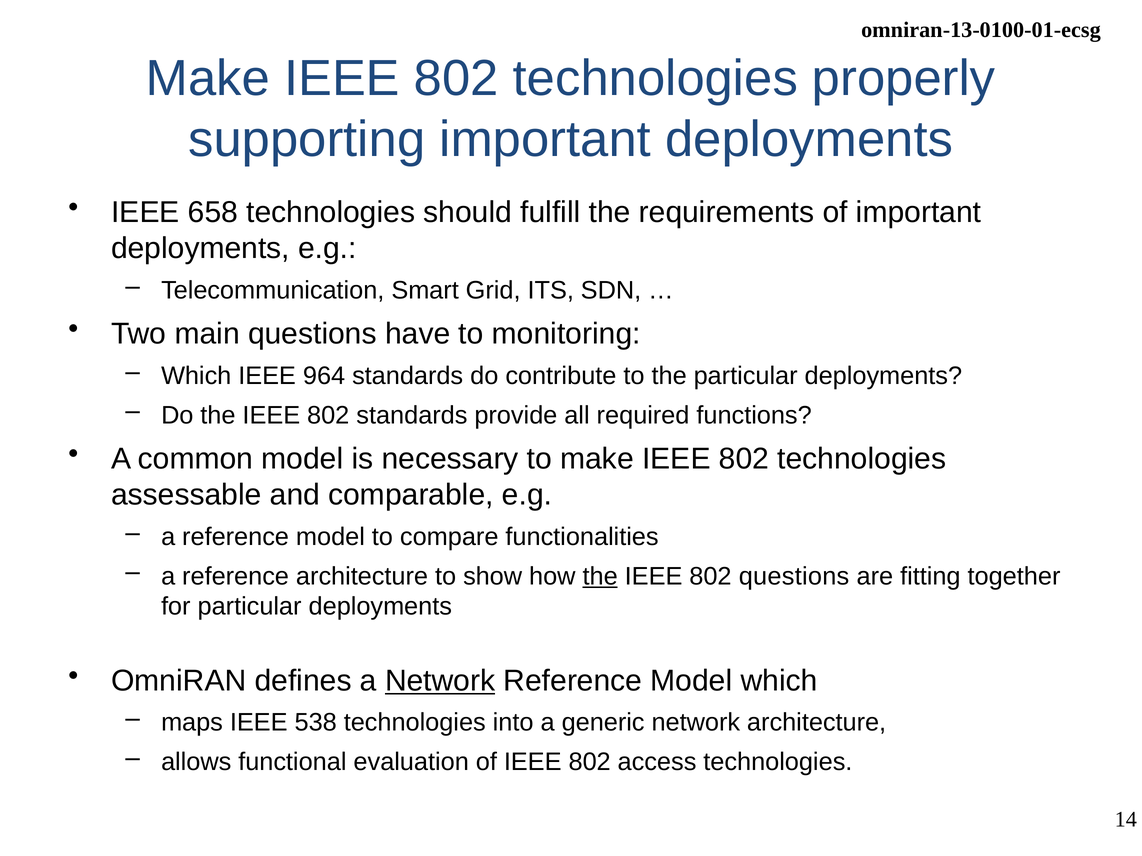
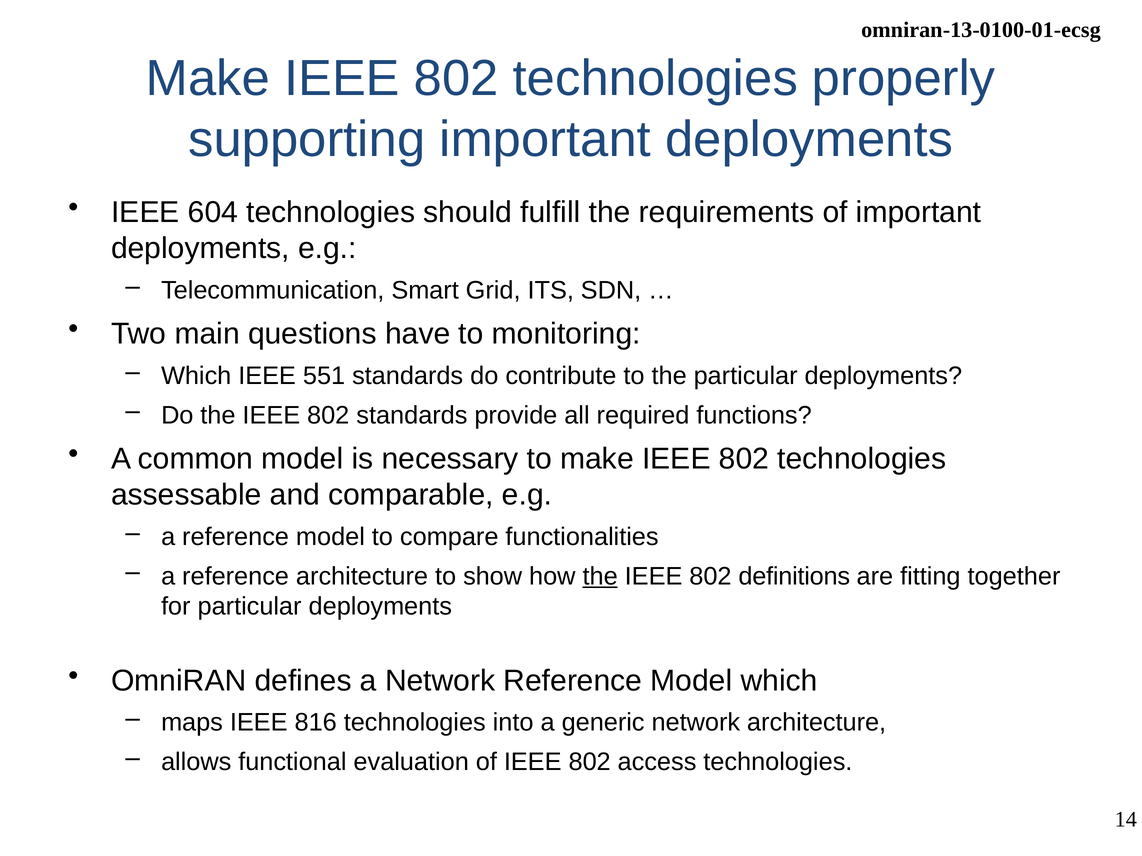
658: 658 -> 604
964: 964 -> 551
802 questions: questions -> definitions
Network at (440, 681) underline: present -> none
538: 538 -> 816
